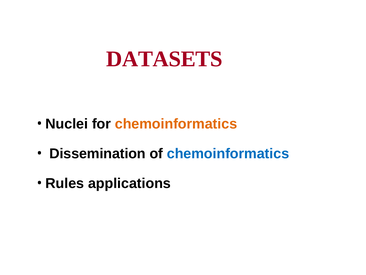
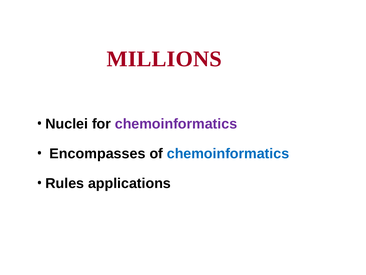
DATASETS: DATASETS -> MILLIONS
chemoinformatics at (176, 124) colour: orange -> purple
Dissemination: Dissemination -> Encompasses
